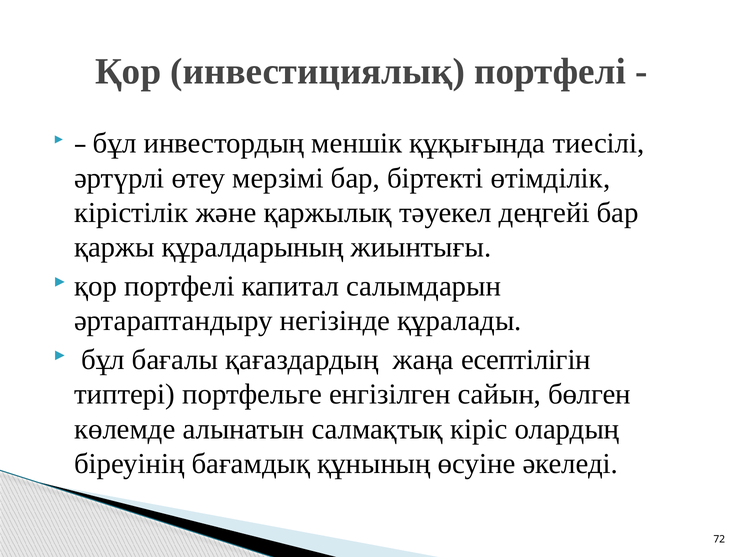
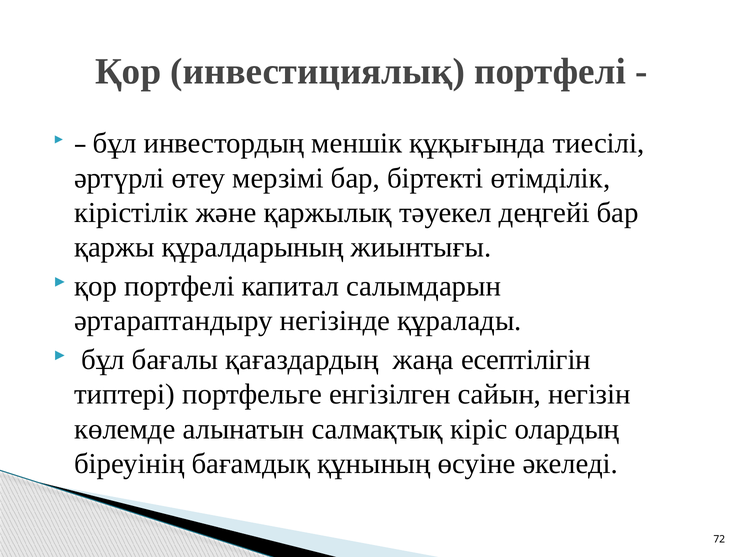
бөлген: бөлген -> негізін
